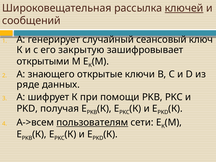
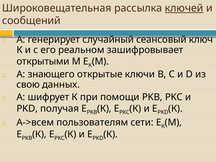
закрытую: закрытую -> реальном
ряде: ряде -> свою
пользователям underline: present -> none
